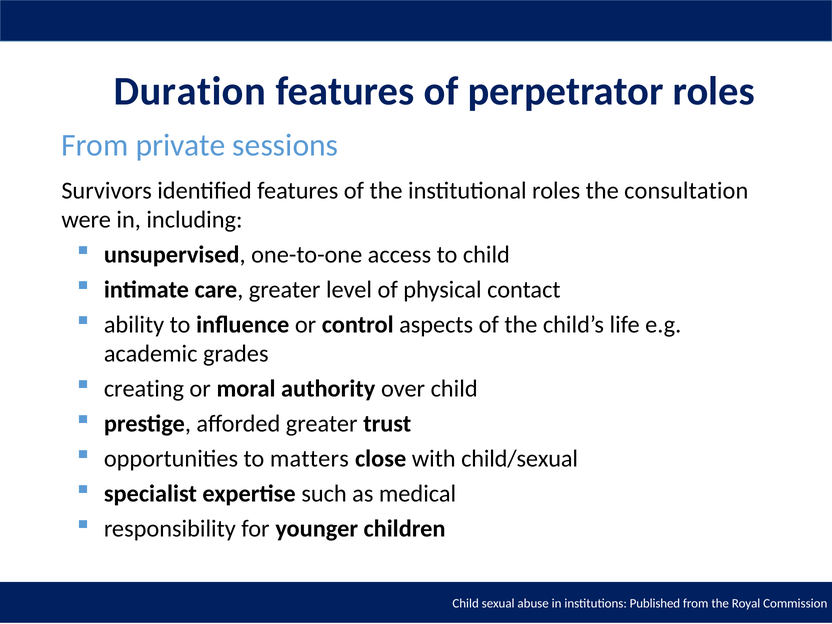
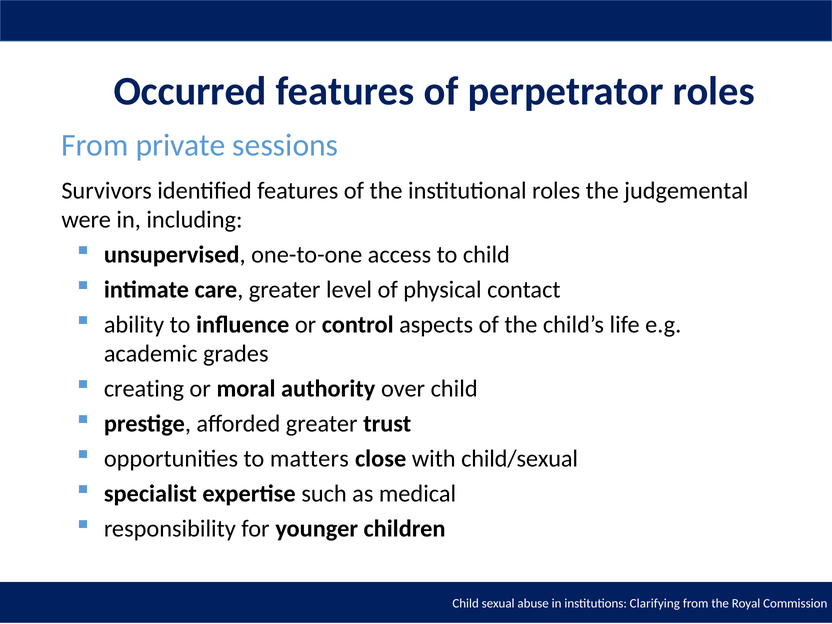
Duration: Duration -> Occurred
consultation: consultation -> judgemental
Published: Published -> Clarifying
